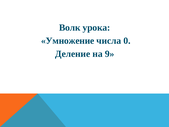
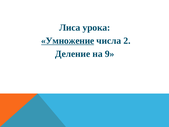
Волк: Волк -> Лиса
Умножение underline: none -> present
0: 0 -> 2
